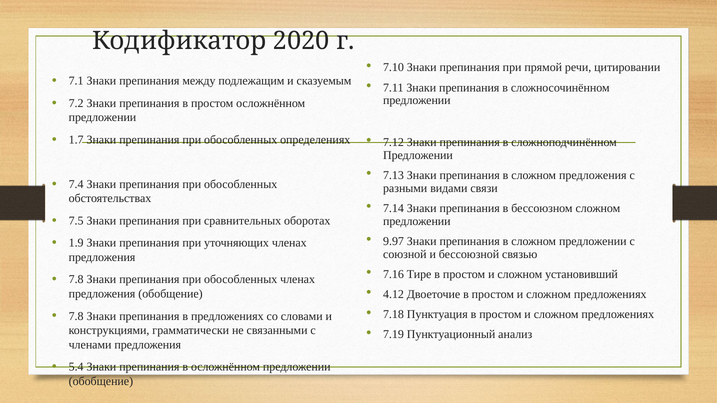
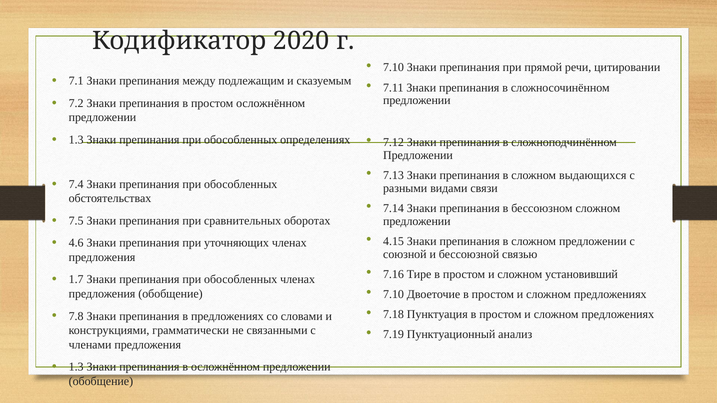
1.7 at (76, 140): 1.7 -> 1.3
сложном предложения: предложения -> выдающихся
9.97: 9.97 -> 4.15
1.9: 1.9 -> 4.6
7.8 at (76, 280): 7.8 -> 1.7
4.12 at (394, 295): 4.12 -> 7.10
5.4 at (76, 367): 5.4 -> 1.3
